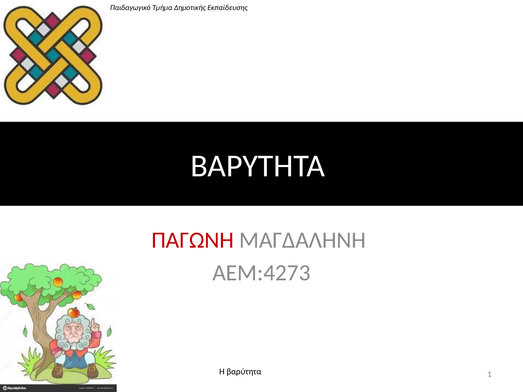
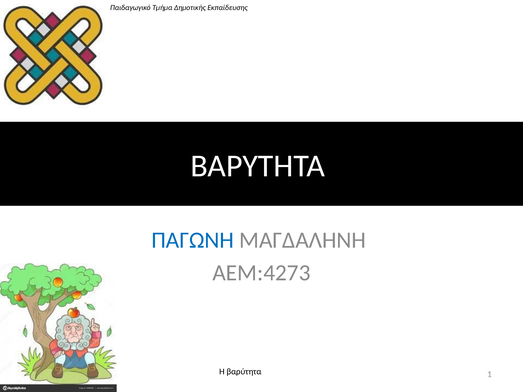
ΠΑΓΩΝΗ colour: red -> blue
